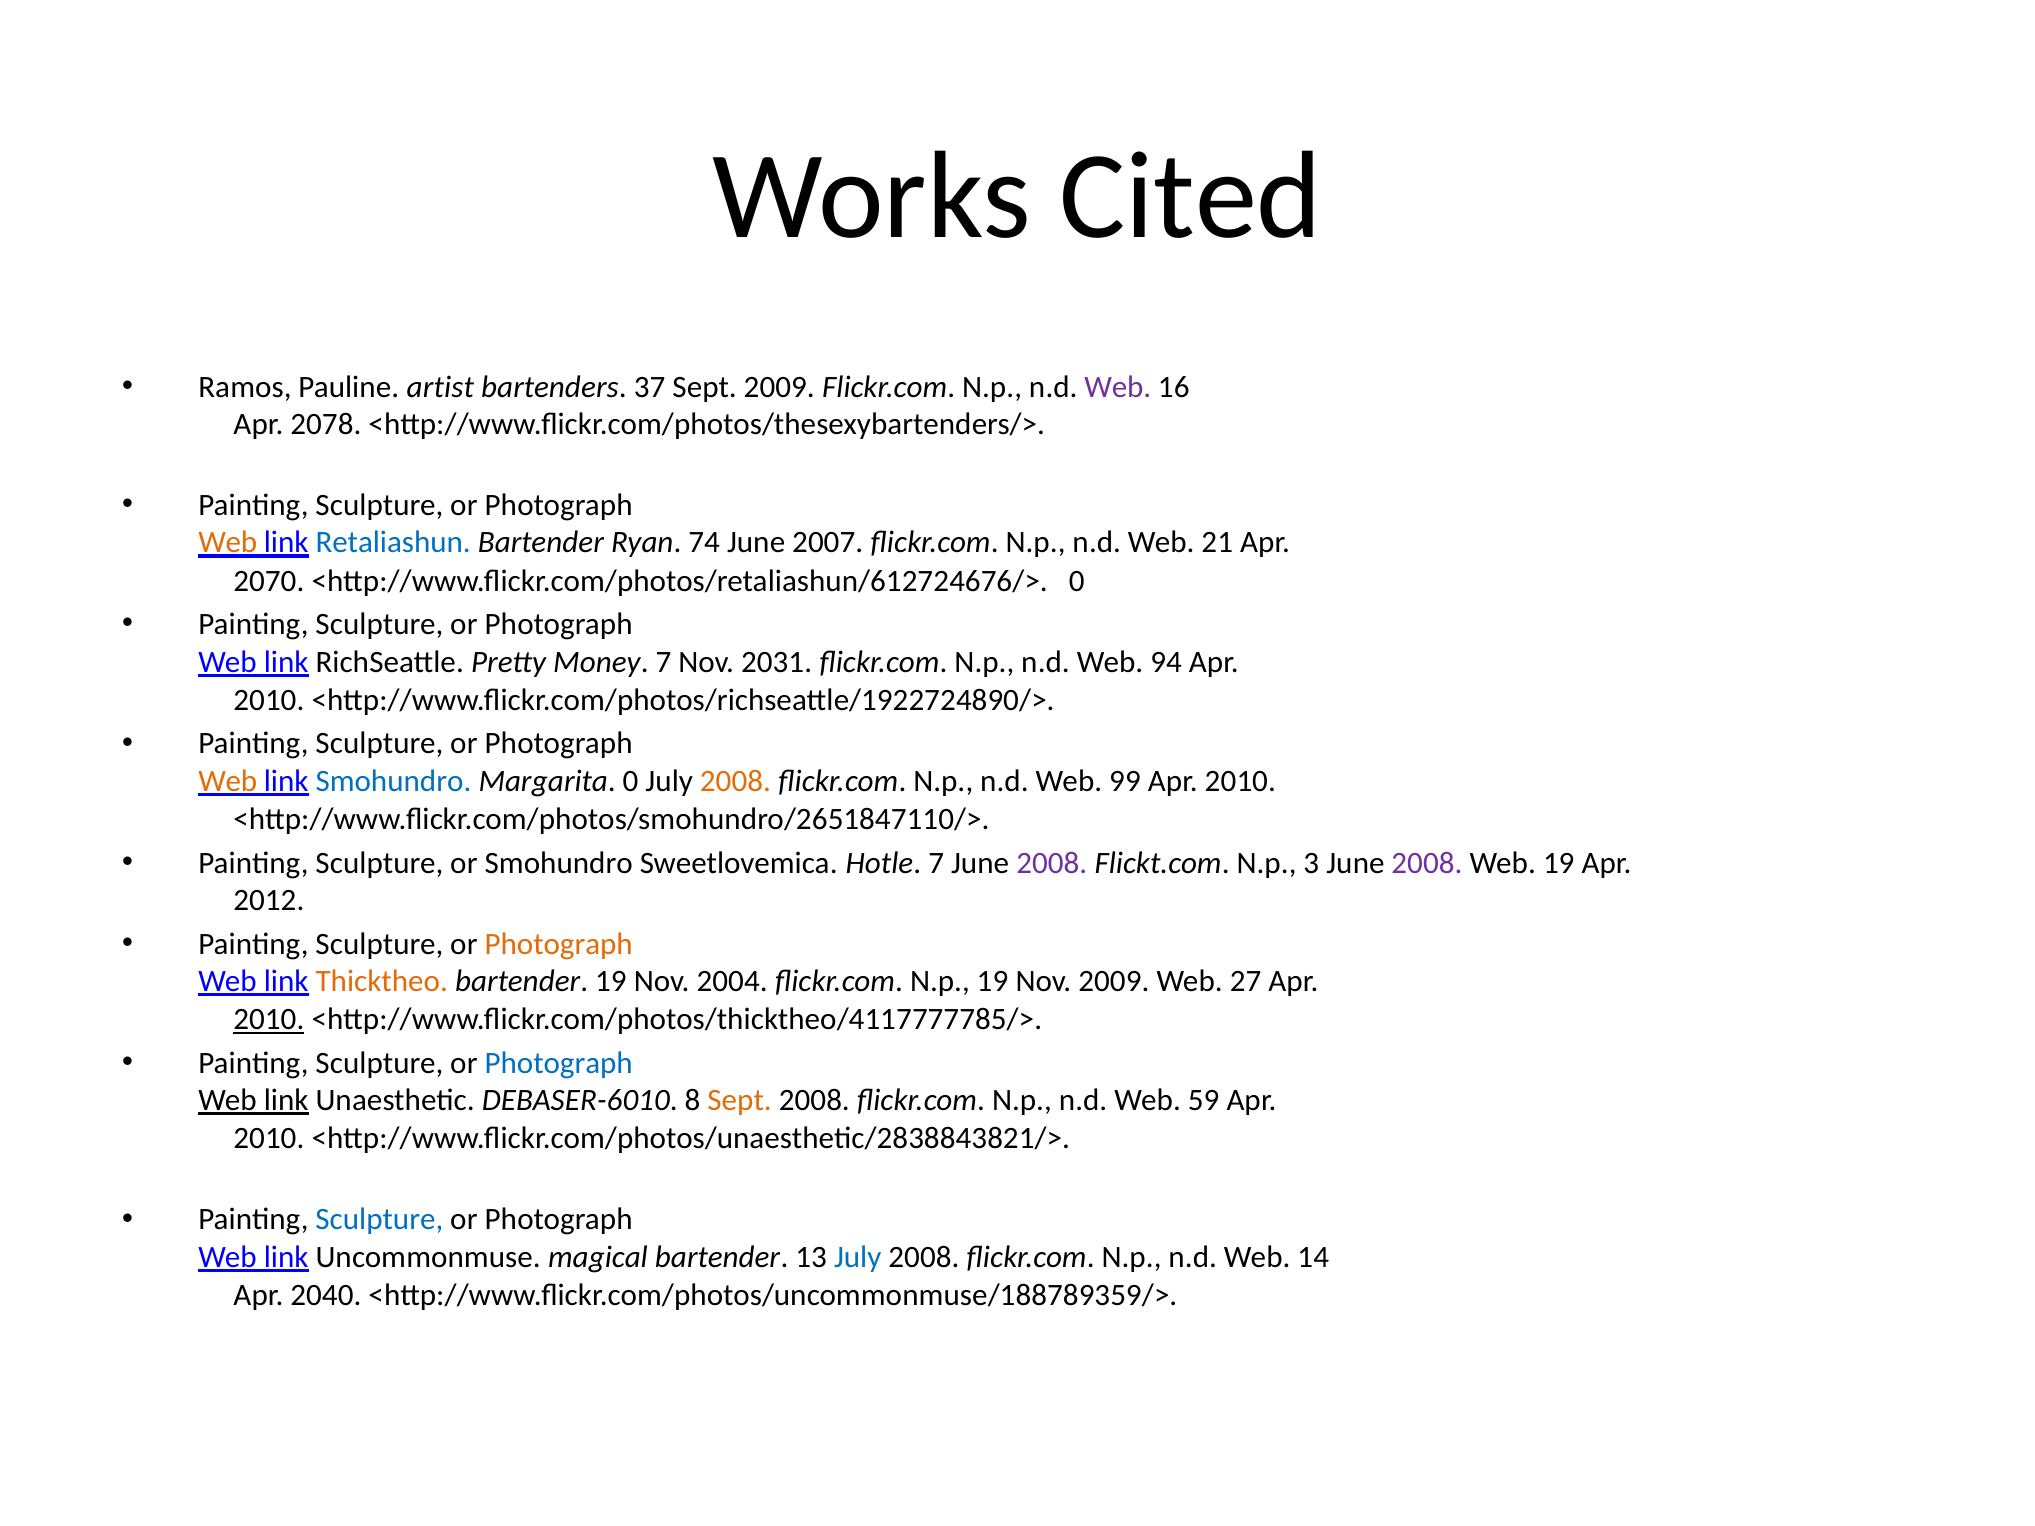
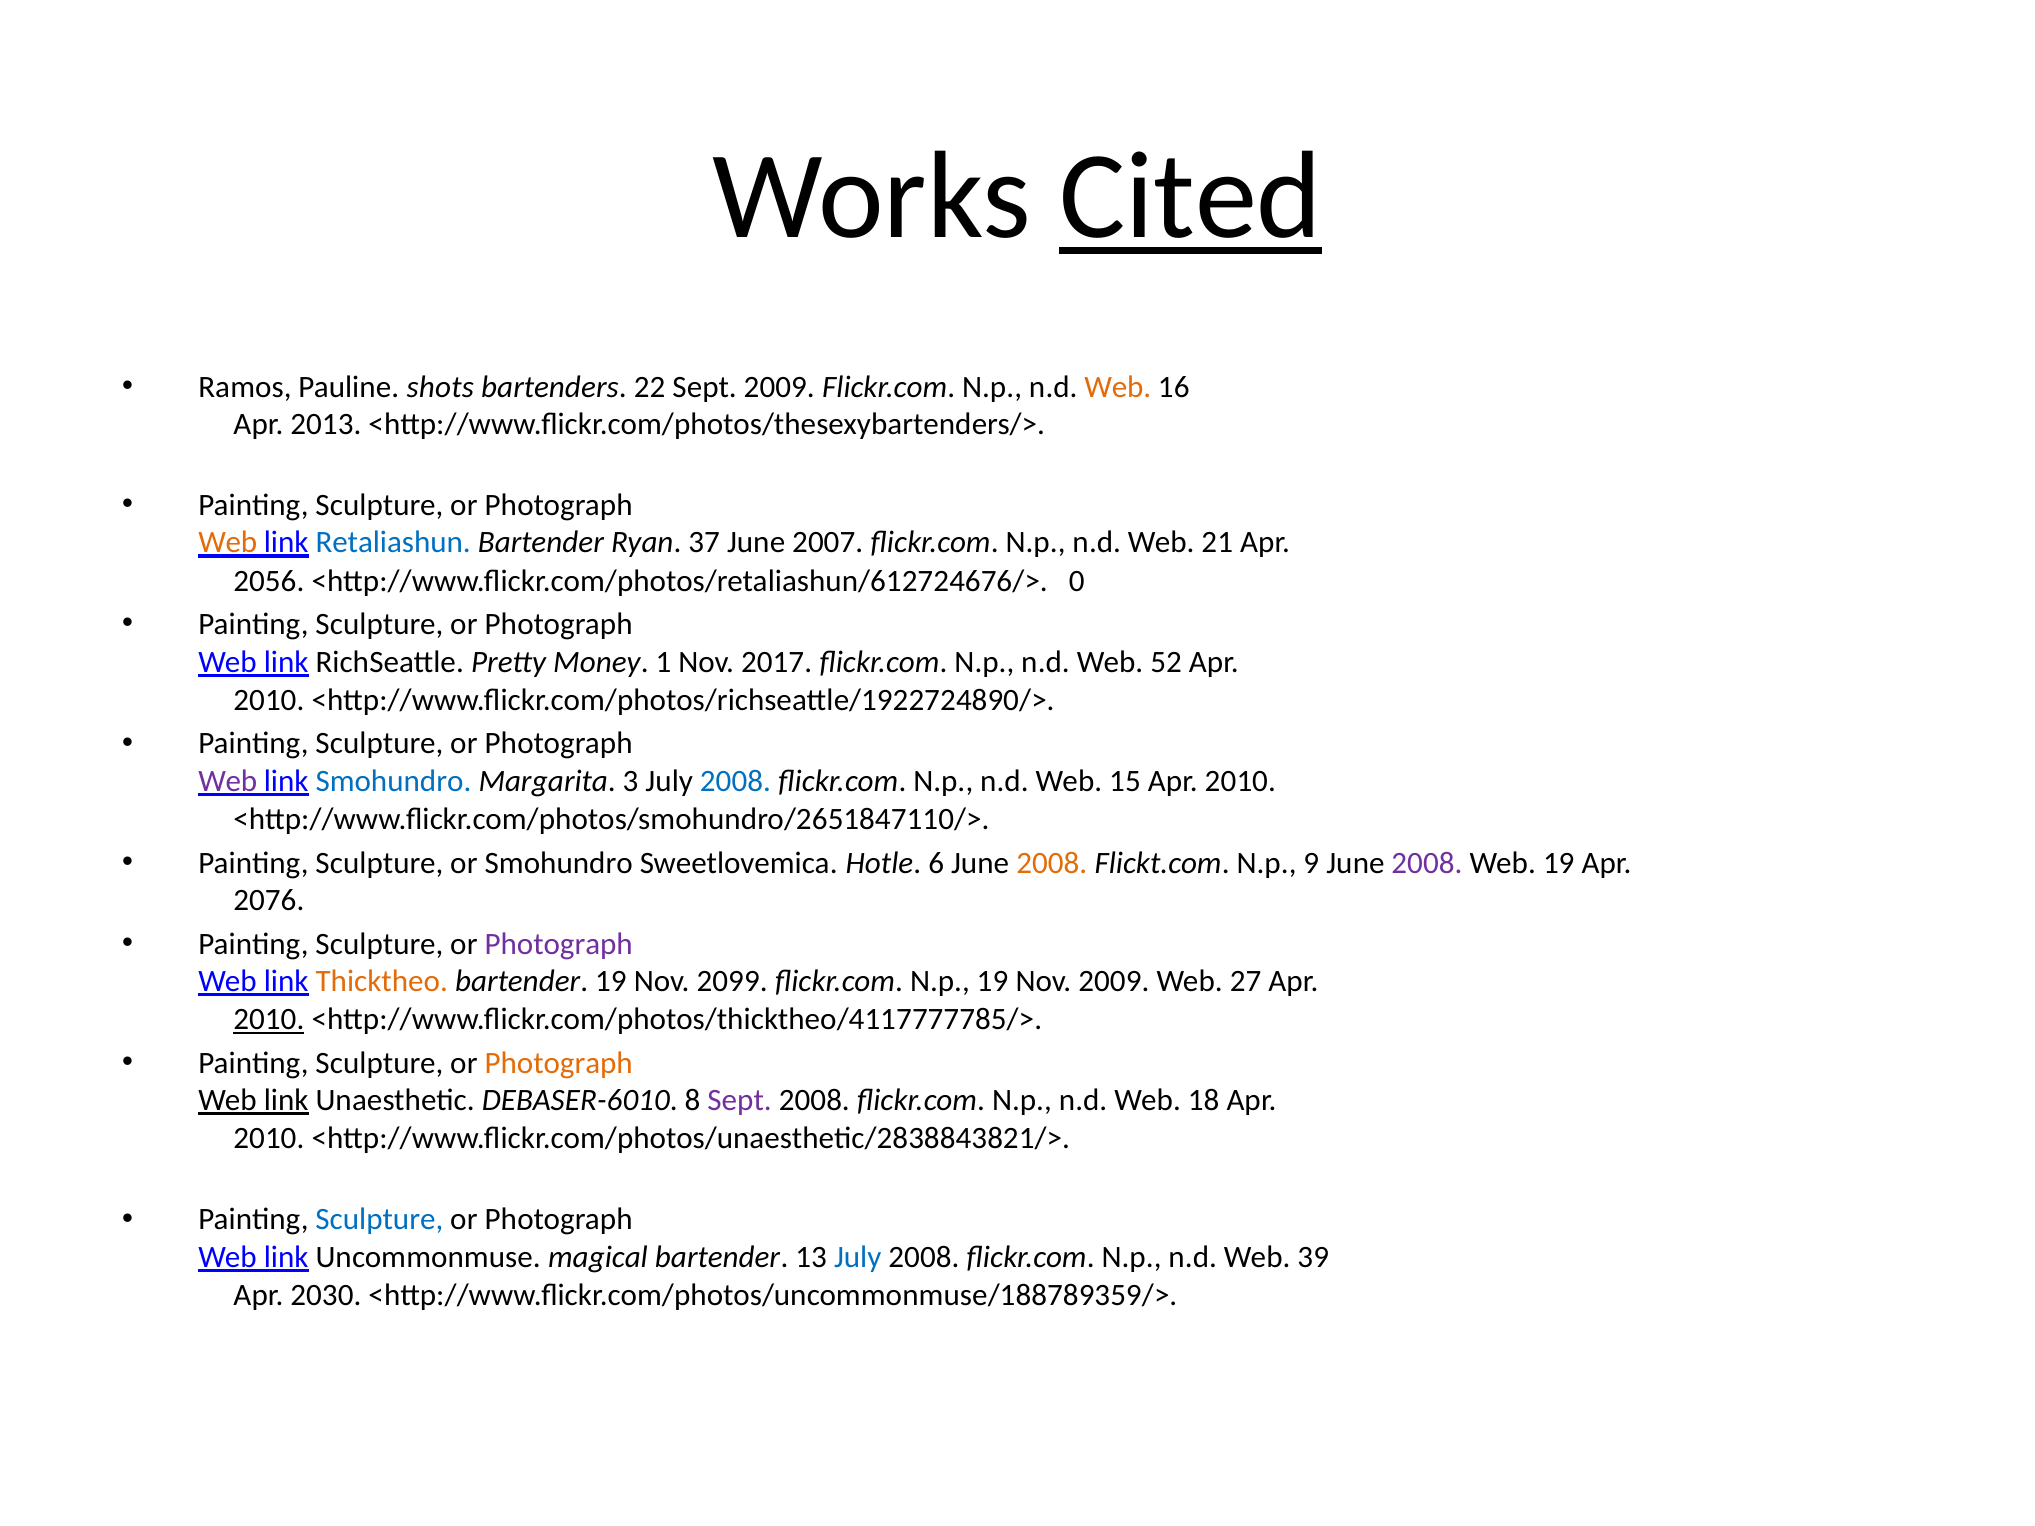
Cited underline: none -> present
artist: artist -> shots
37: 37 -> 22
Web at (1118, 387) colour: purple -> orange
2078: 2078 -> 2013
74: 74 -> 37
2070: 2070 -> 2056
Money 7: 7 -> 1
2031: 2031 -> 2017
94: 94 -> 52
Web at (228, 781) colour: orange -> purple
Margarita 0: 0 -> 3
2008 at (735, 781) colour: orange -> blue
99: 99 -> 15
Hotle 7: 7 -> 6
2008 at (1052, 863) colour: purple -> orange
3: 3 -> 9
2012: 2012 -> 2076
Photograph at (559, 944) colour: orange -> purple
2004: 2004 -> 2099
Photograph at (559, 1063) colour: blue -> orange
Sept at (740, 1100) colour: orange -> purple
59: 59 -> 18
14: 14 -> 39
2040: 2040 -> 2030
